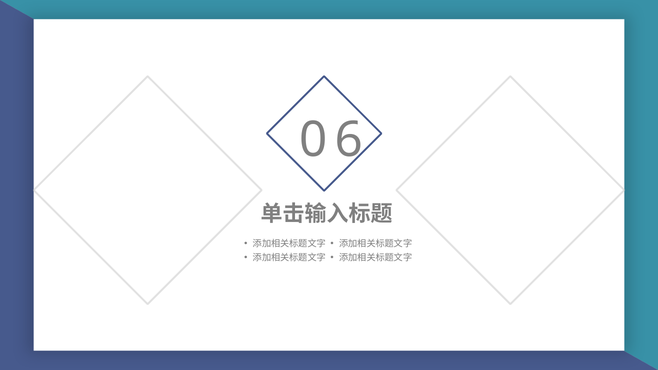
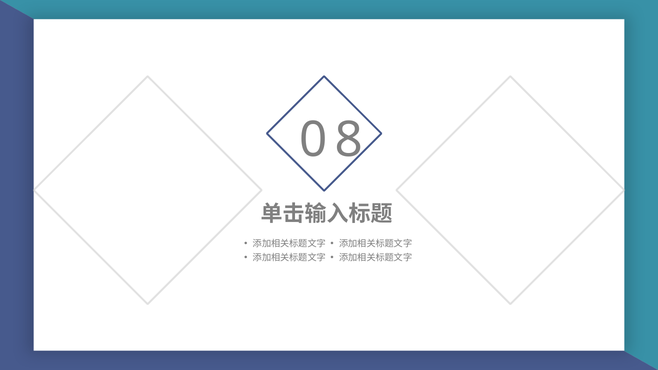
6: 6 -> 8
